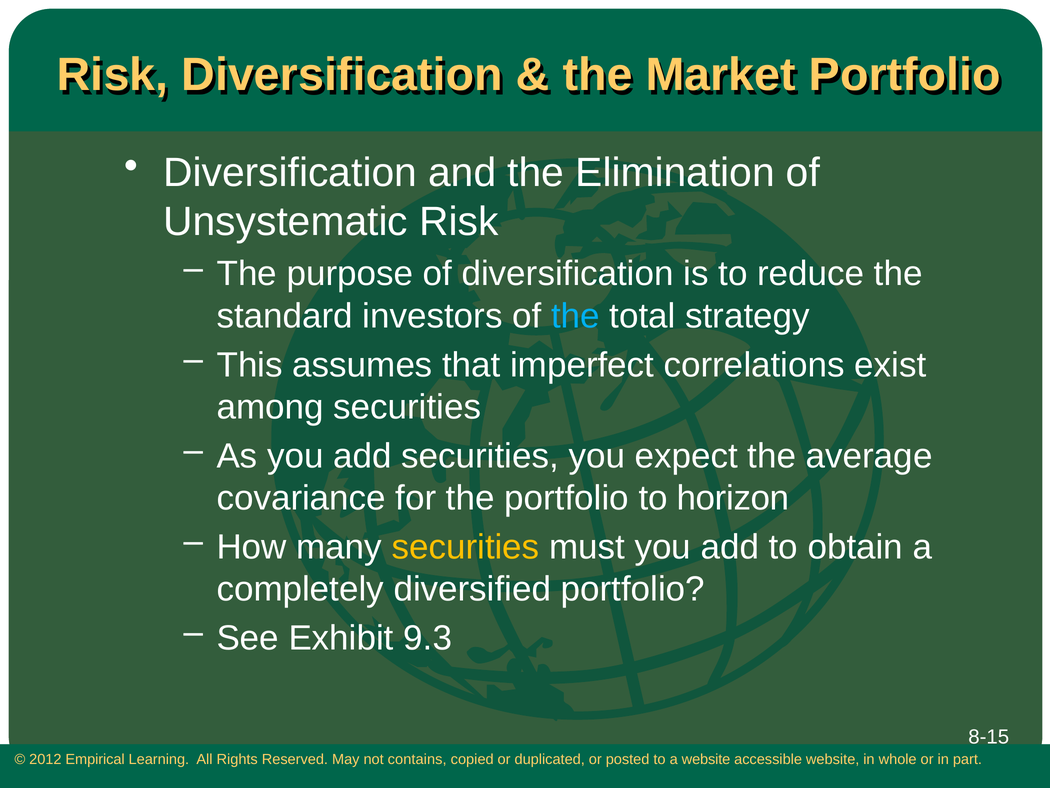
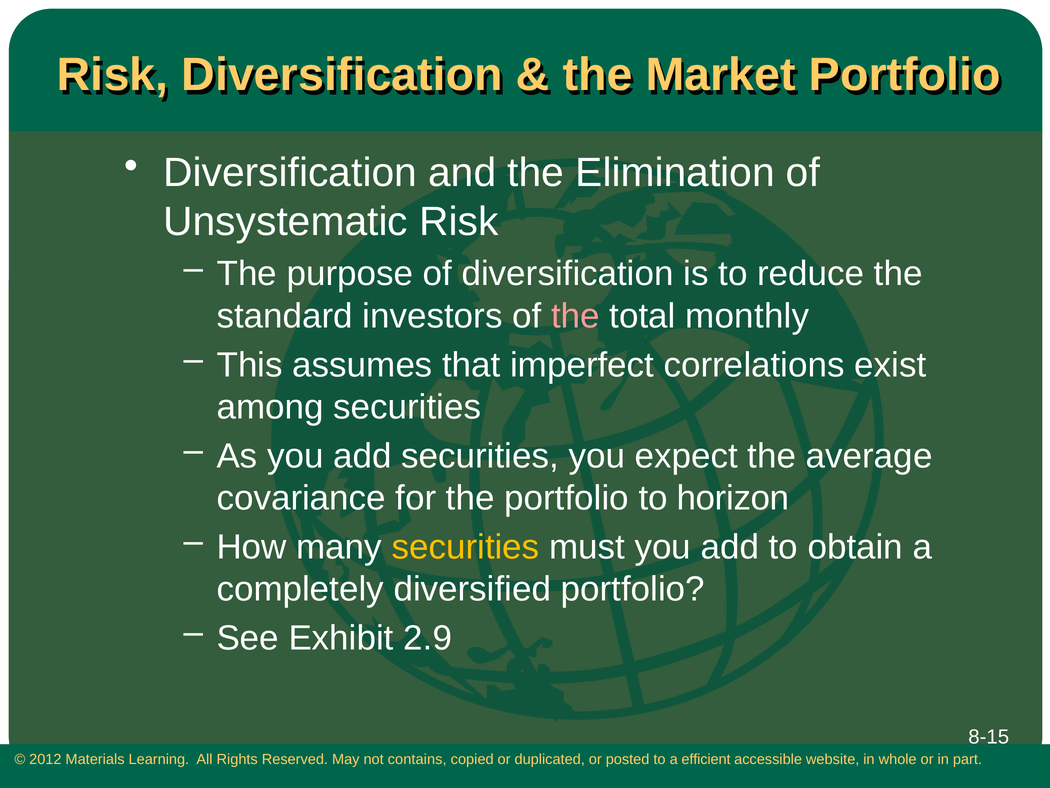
the at (575, 316) colour: light blue -> pink
strategy: strategy -> monthly
9.3: 9.3 -> 2.9
Empirical: Empirical -> Materials
a website: website -> efficient
